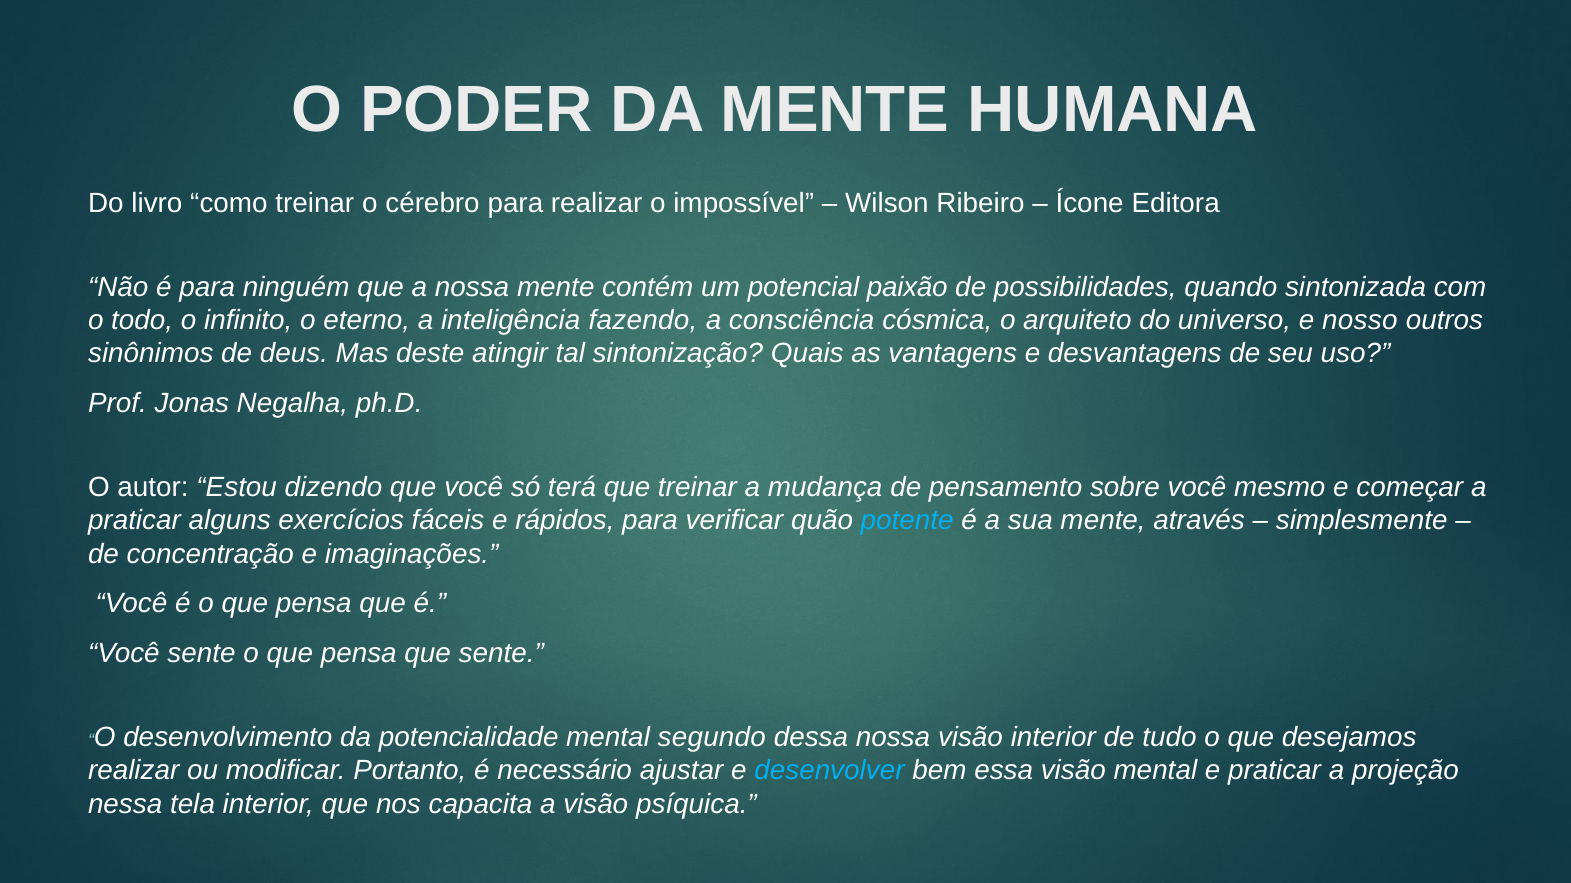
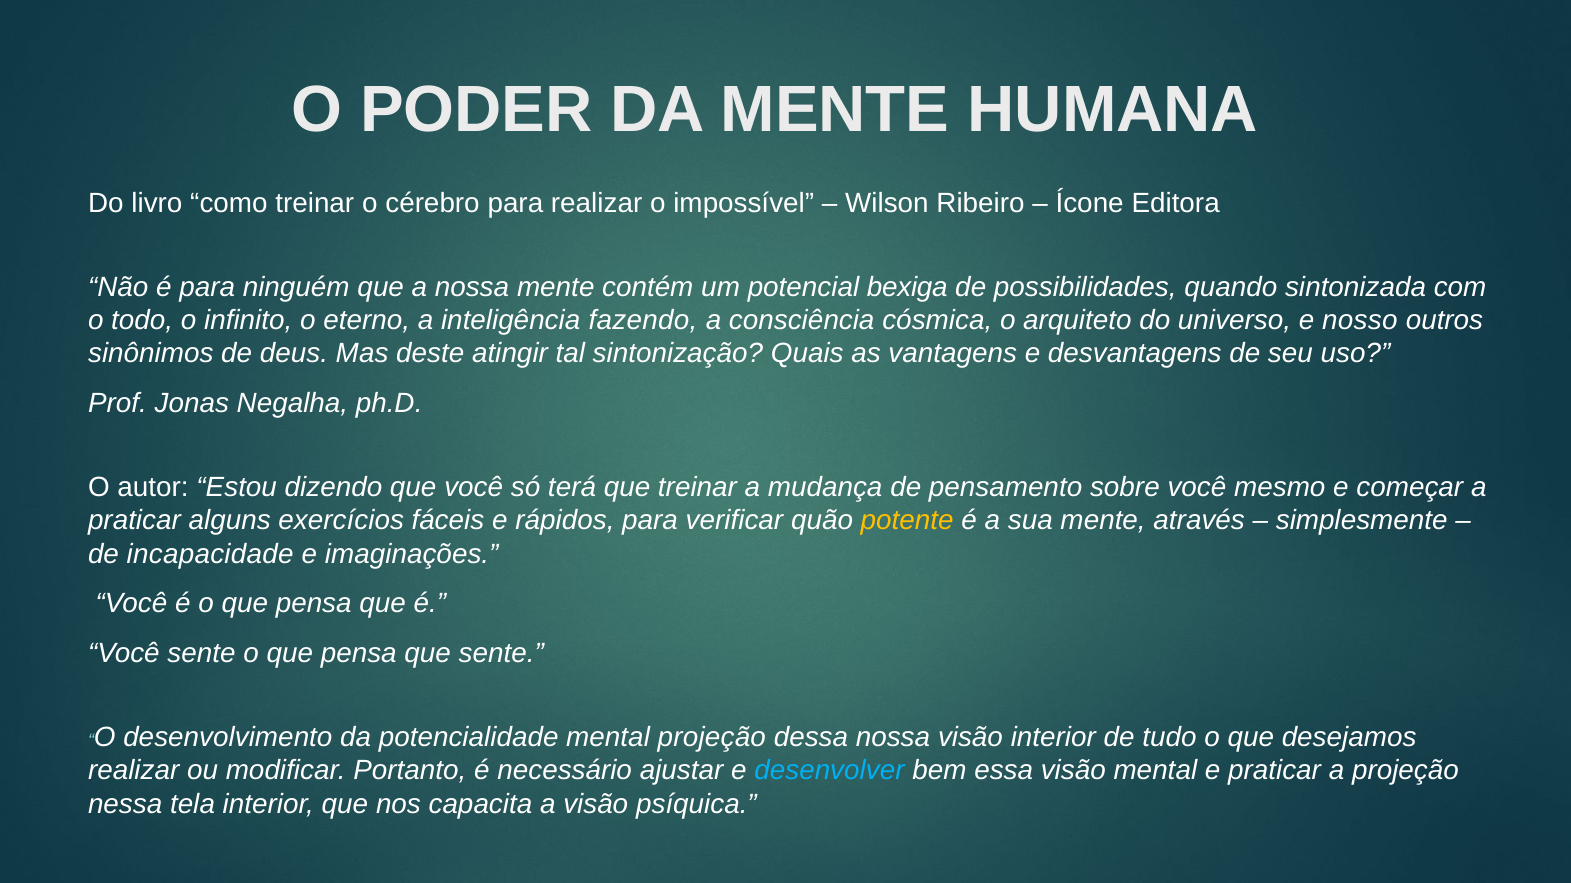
paixão: paixão -> bexiga
potente colour: light blue -> yellow
concentração: concentração -> incapacidade
mental segundo: segundo -> projeção
